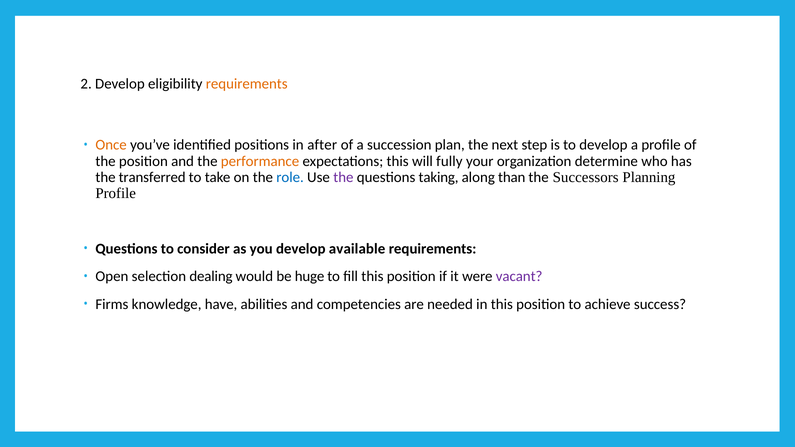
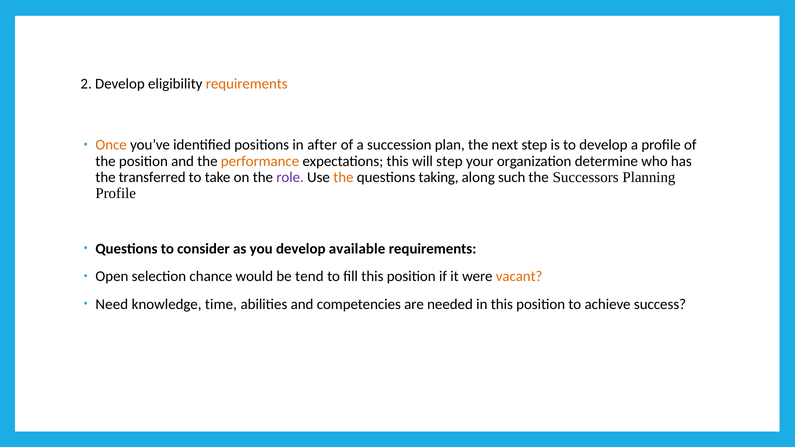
will fully: fully -> step
role colour: blue -> purple
the at (343, 177) colour: purple -> orange
than: than -> such
dealing: dealing -> chance
huge: huge -> tend
vacant colour: purple -> orange
Firms: Firms -> Need
have: have -> time
